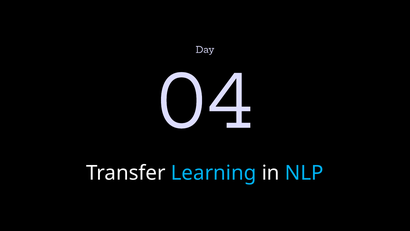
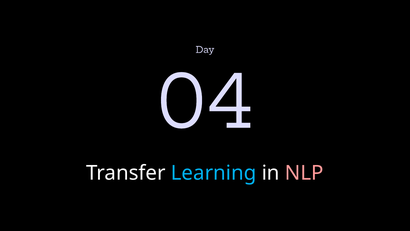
NLP colour: light blue -> pink
